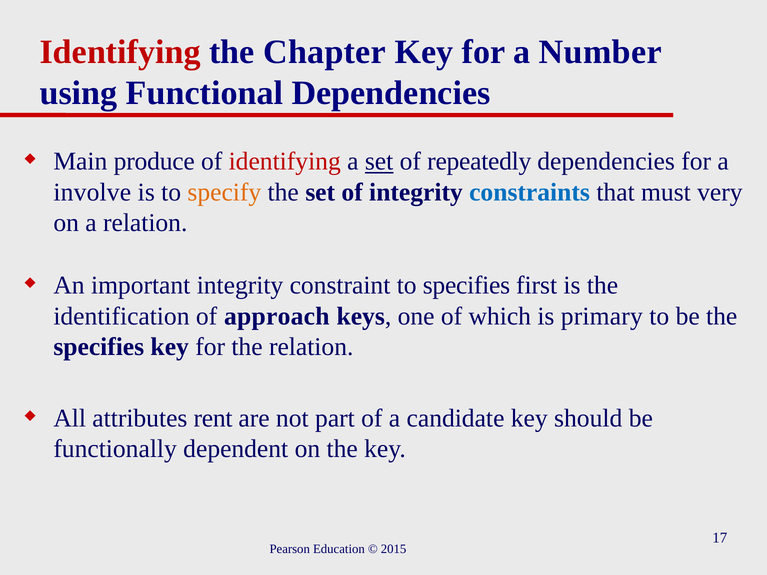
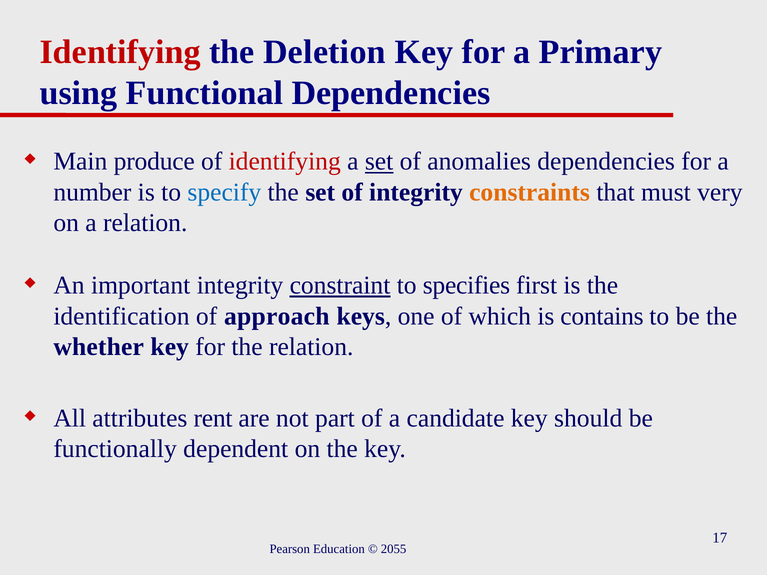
Chapter: Chapter -> Deletion
Number: Number -> Primary
repeatedly: repeatedly -> anomalies
involve: involve -> number
specify colour: orange -> blue
constraints colour: blue -> orange
constraint underline: none -> present
primary: primary -> contains
specifies at (99, 347): specifies -> whether
2015: 2015 -> 2055
